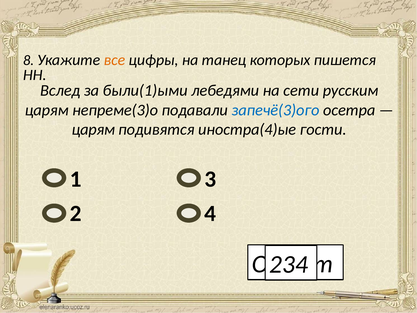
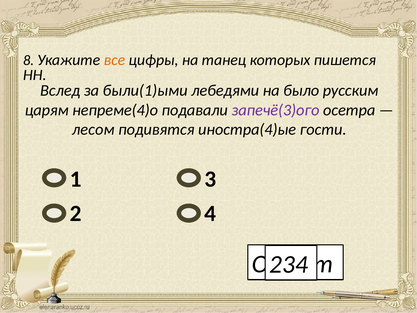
сети: сети -> было
непреме(3)о: непреме(3)о -> непреме(4)о
запечё(3)ого colour: blue -> purple
царям at (93, 129): царям -> лесом
